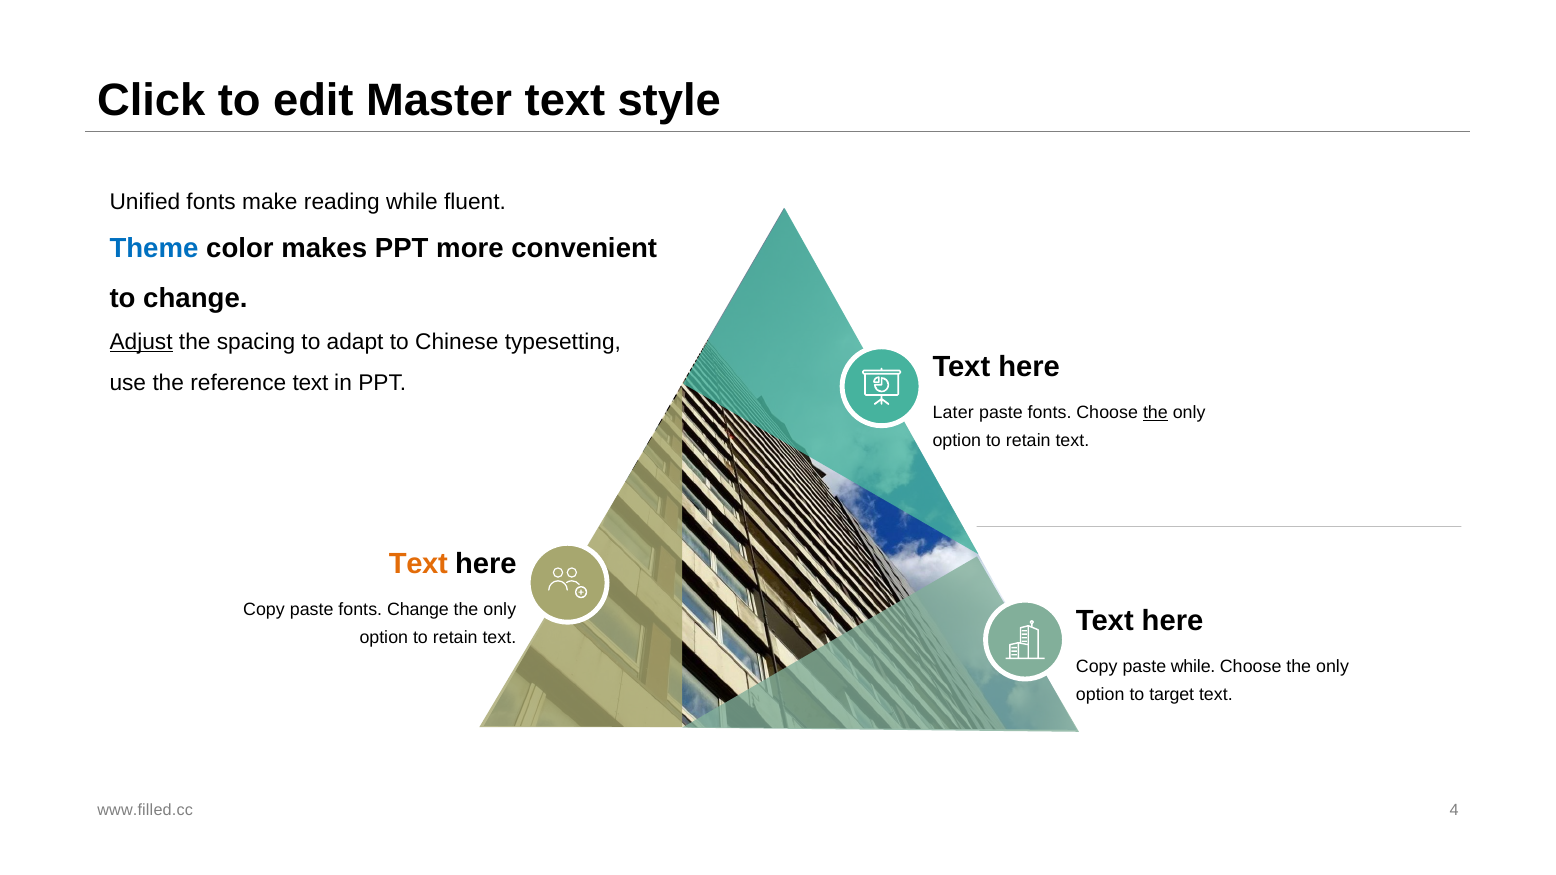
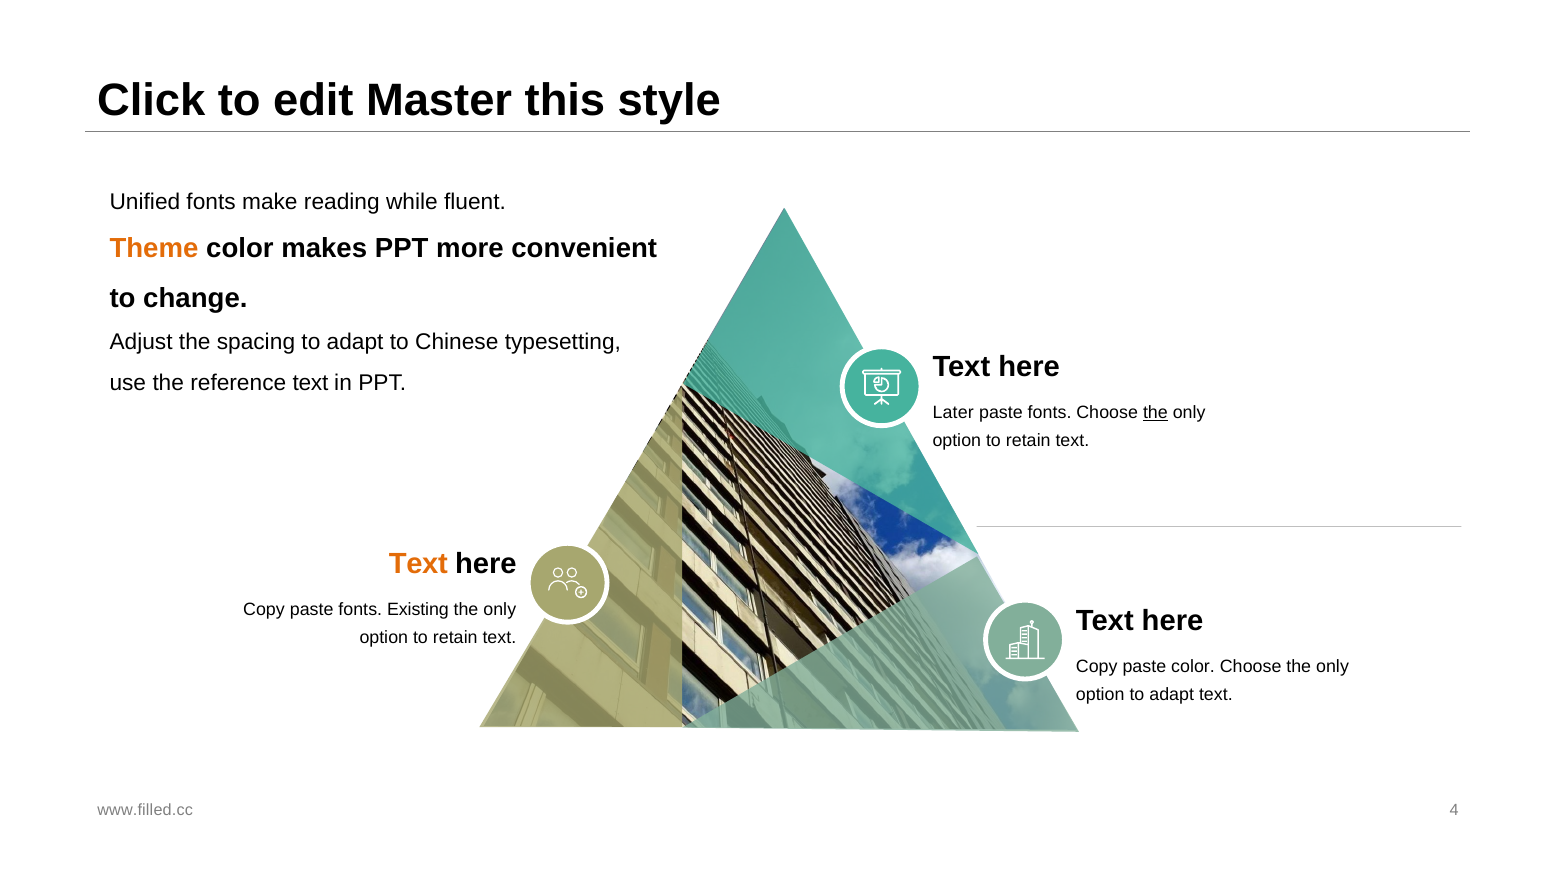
Master text: text -> this
Theme colour: blue -> orange
Adjust underline: present -> none
fonts Change: Change -> Existing
paste while: while -> color
option to target: target -> adapt
